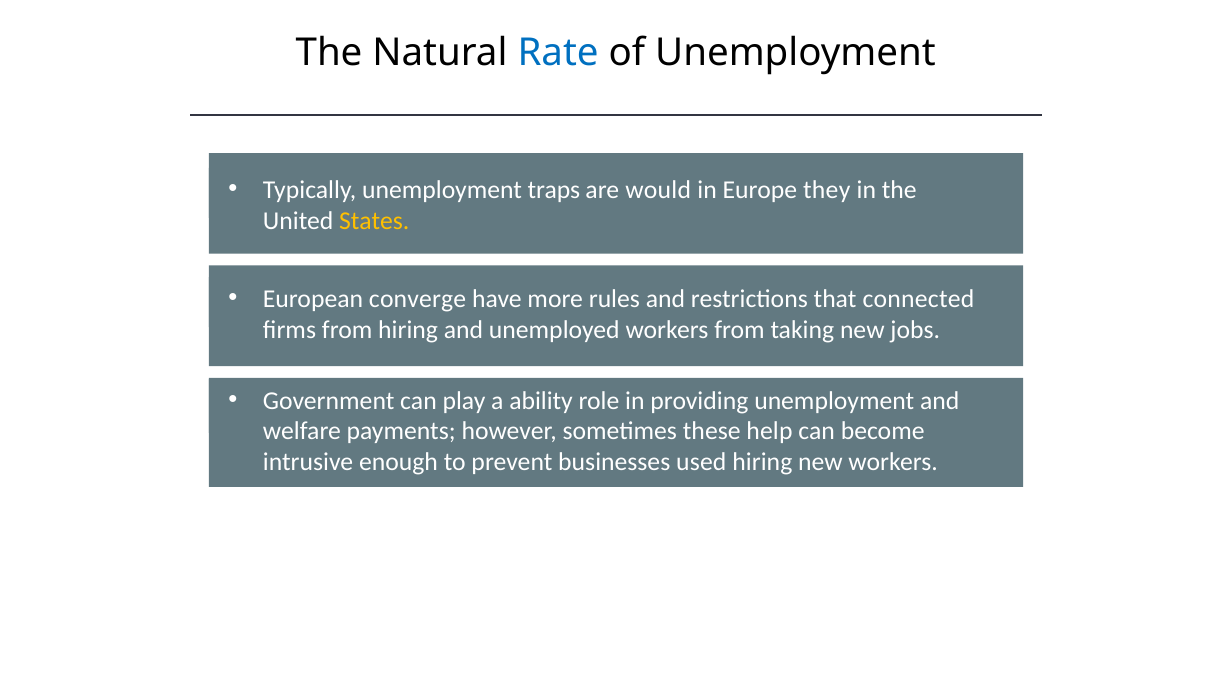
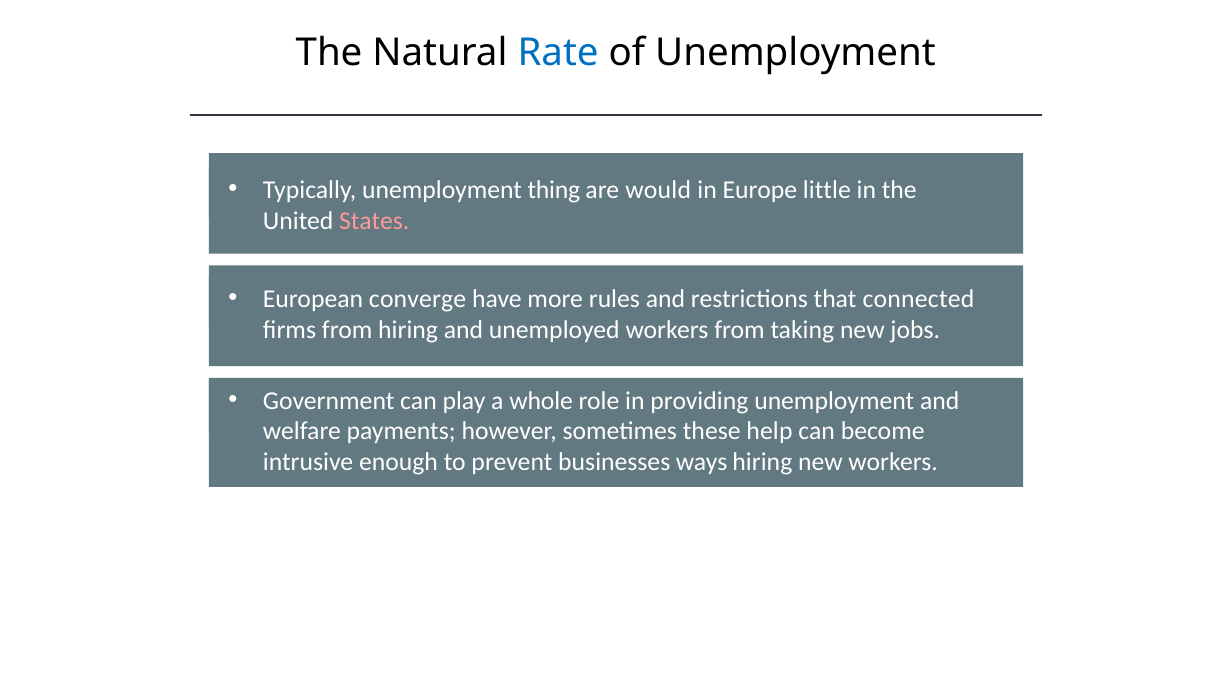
traps: traps -> thing
they: they -> little
States colour: yellow -> pink
ability: ability -> whole
used: used -> ways
